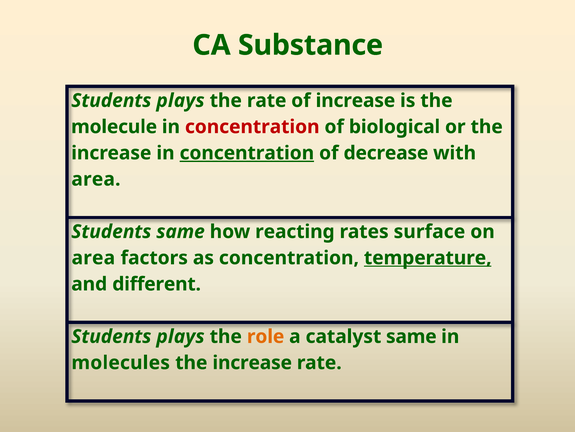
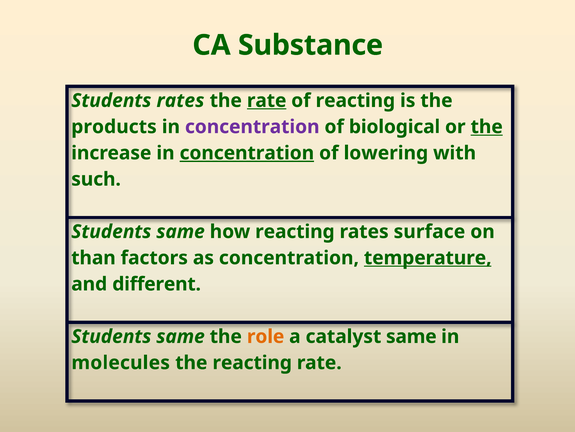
plays at (180, 100): plays -> rates
rate at (267, 100) underline: none -> present
of increase: increase -> reacting
molecule: molecule -> products
concentration at (252, 127) colour: red -> purple
the at (487, 127) underline: none -> present
decrease: decrease -> lowering
area at (96, 179): area -> such
area at (93, 257): area -> than
plays at (180, 336): plays -> same
increase at (252, 362): increase -> reacting
